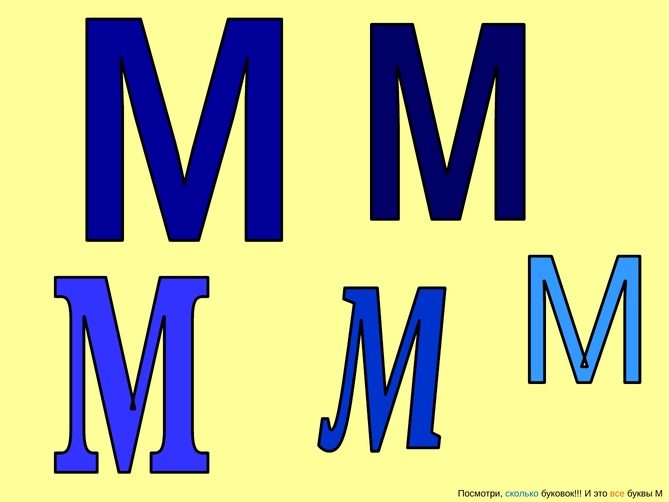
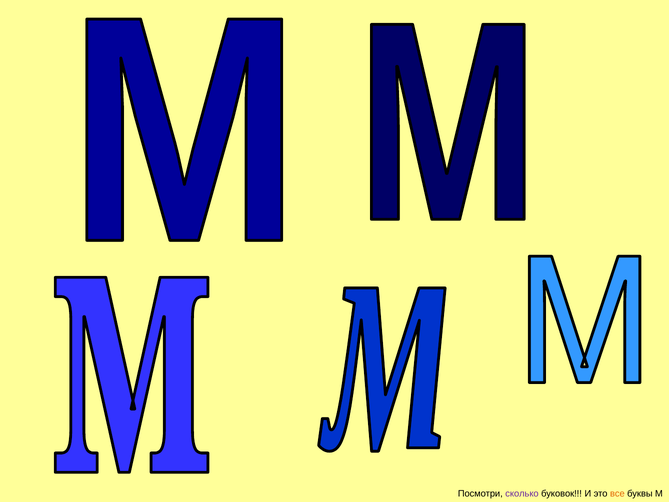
сколько colour: blue -> purple
